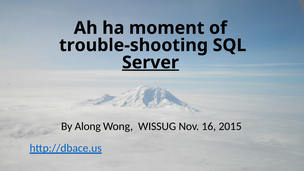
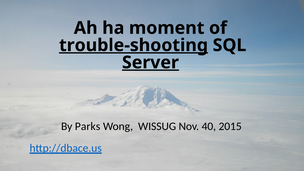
trouble-shooting underline: none -> present
Along: Along -> Parks
16: 16 -> 40
